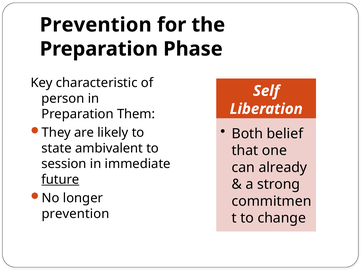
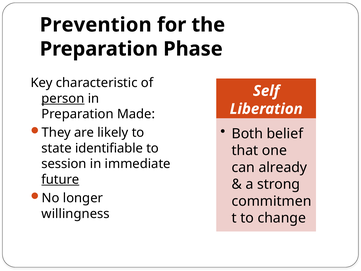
person underline: none -> present
Them: Them -> Made
ambivalent: ambivalent -> identifiable
prevention at (76, 214): prevention -> willingness
